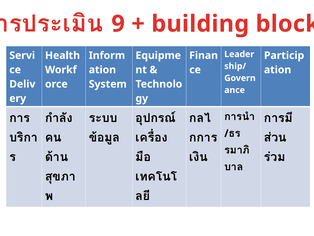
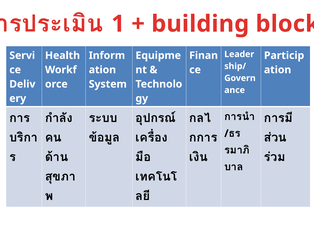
9: 9 -> 1
